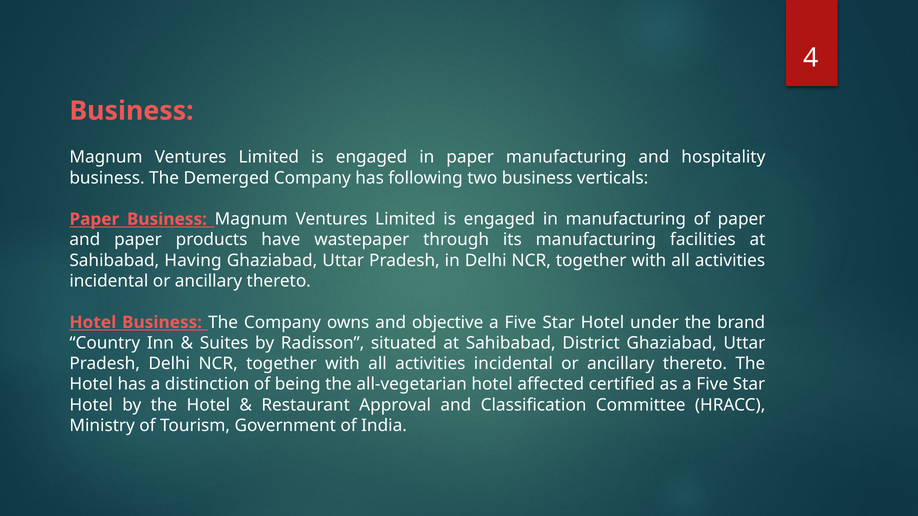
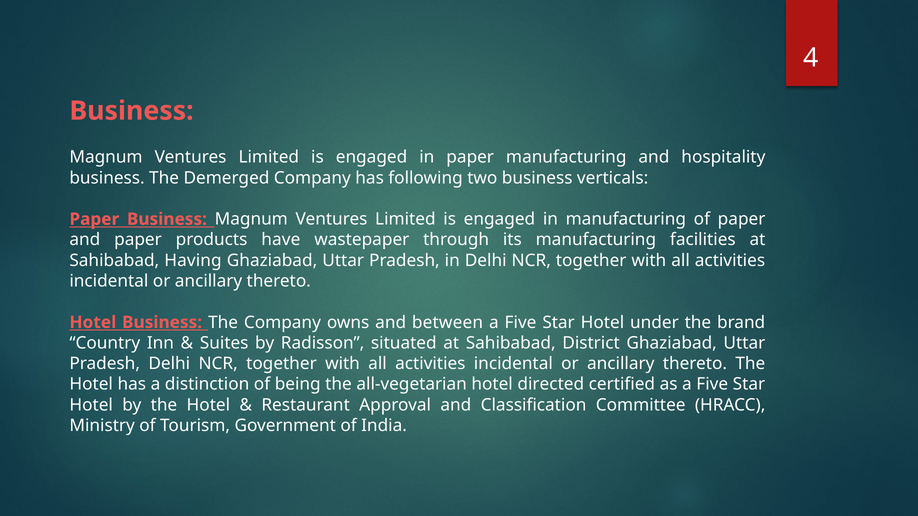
objective: objective -> between
affected: affected -> directed
